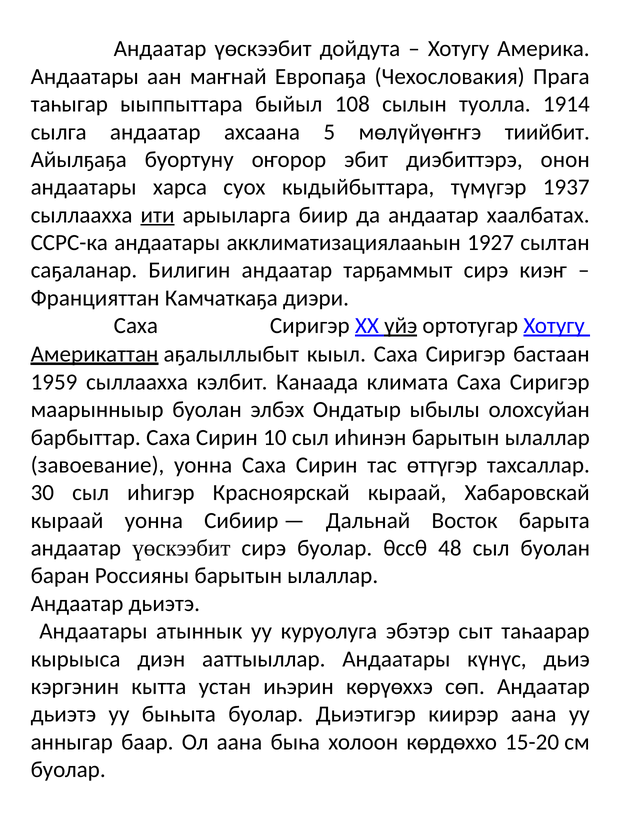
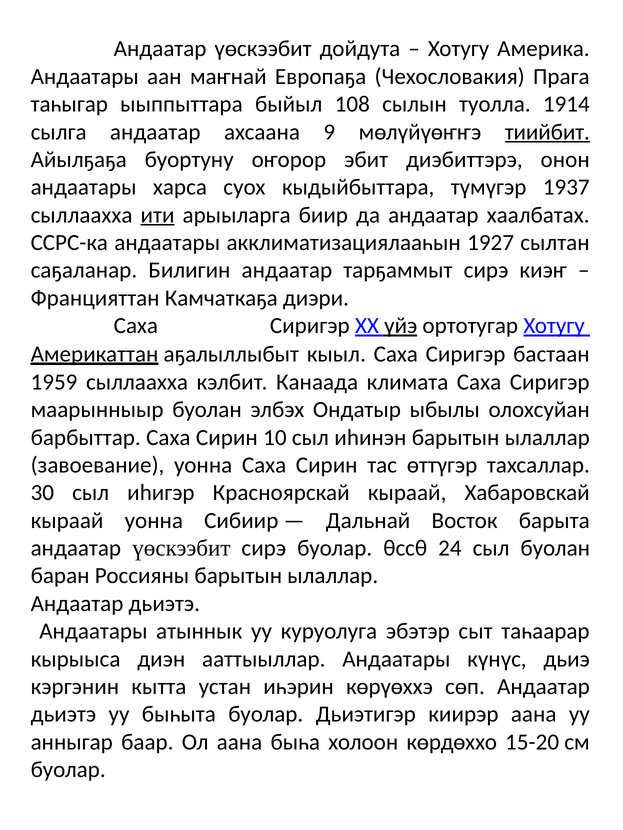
5: 5 -> 9
тиийбит underline: none -> present
48: 48 -> 24
